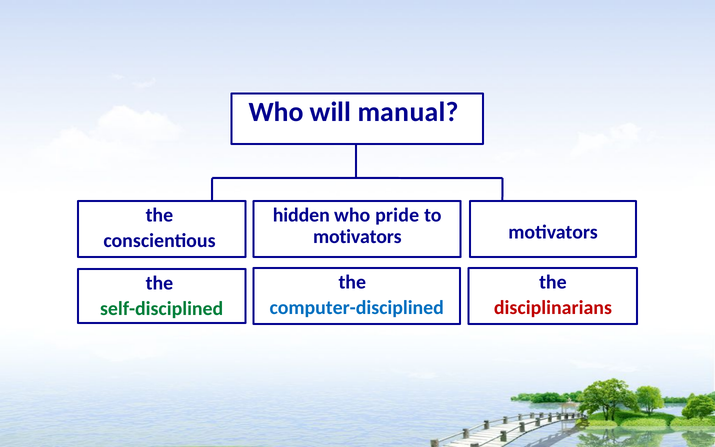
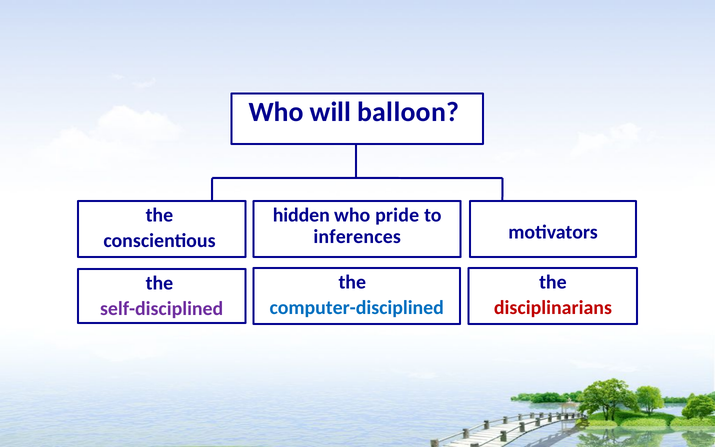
manual: manual -> balloon
motivators at (357, 237): motivators -> inferences
self-disciplined colour: green -> purple
